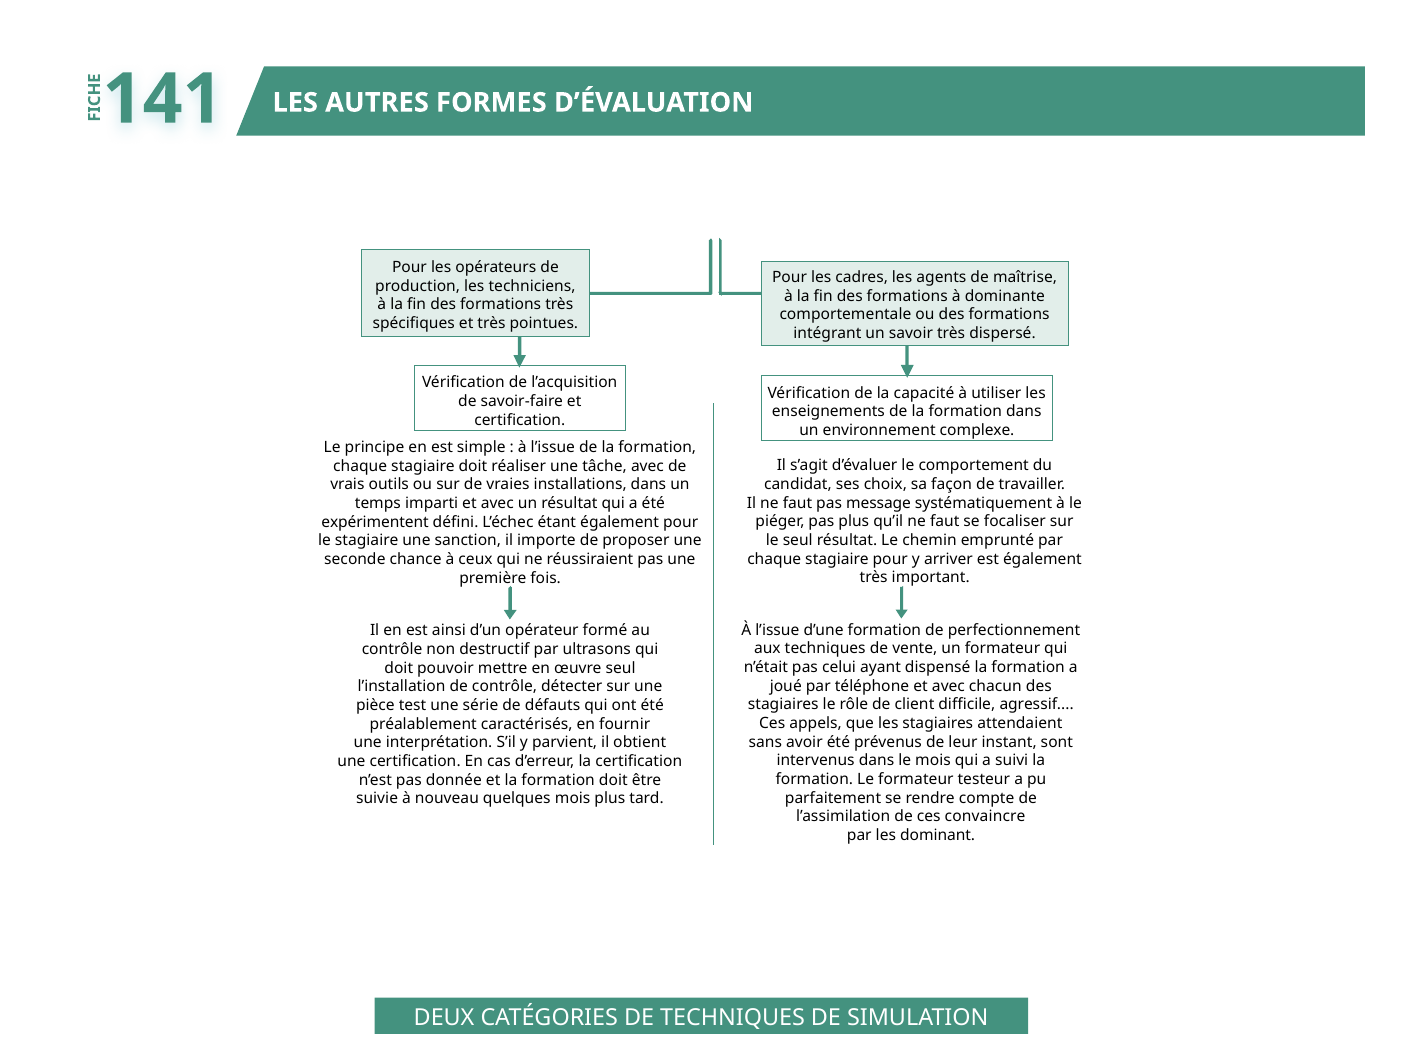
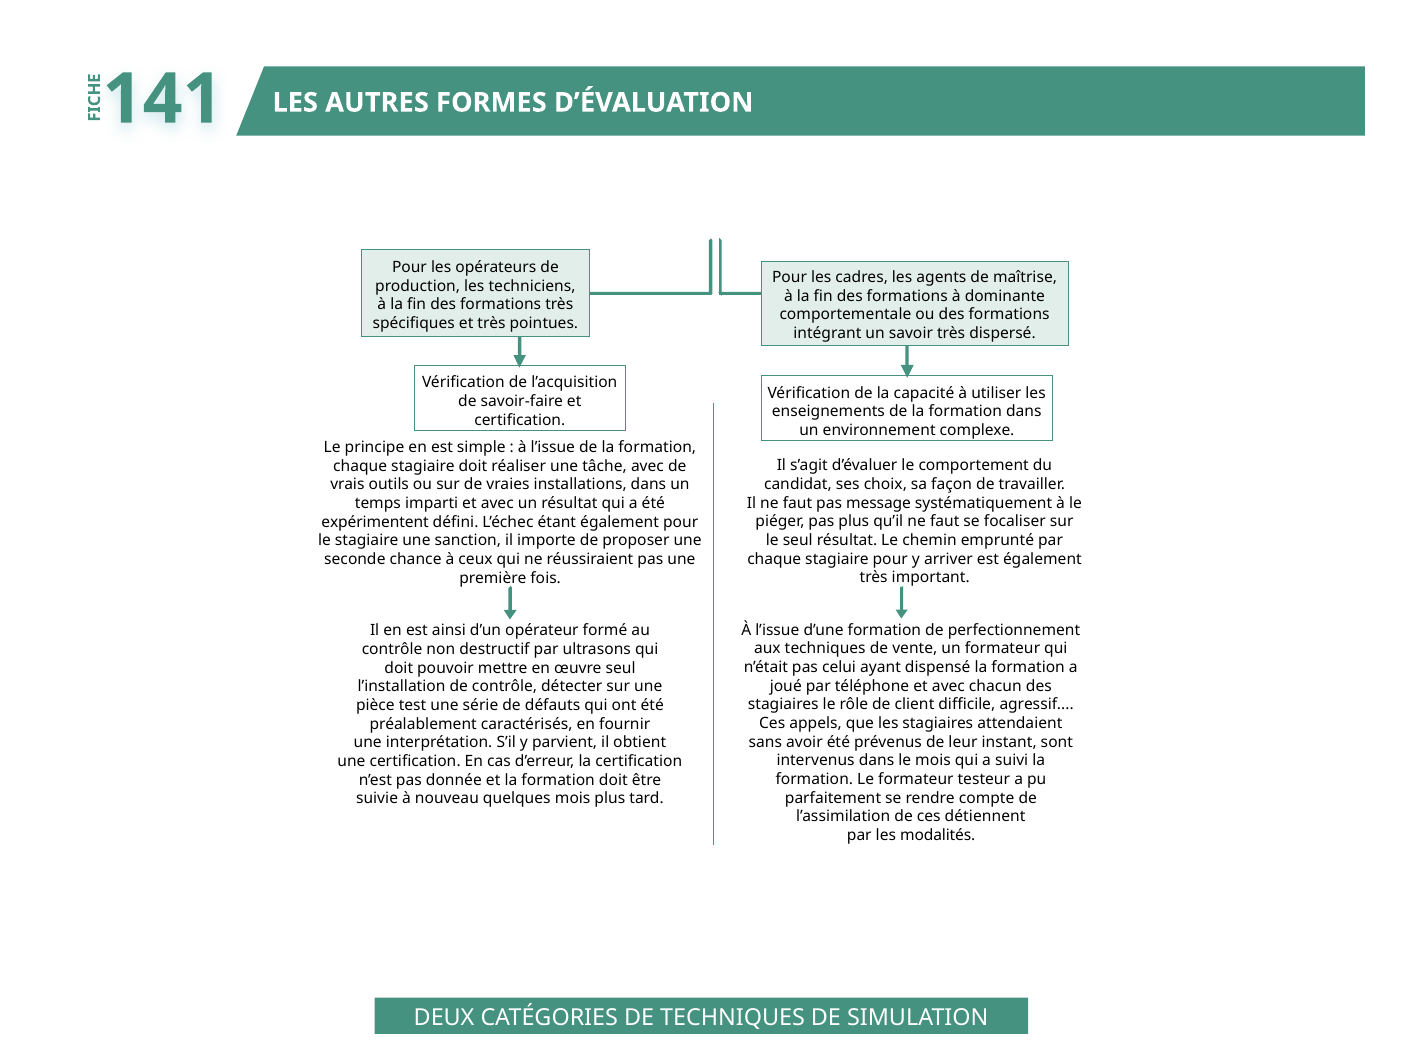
convaincre: convaincre -> détiennent
dominant: dominant -> modalités
